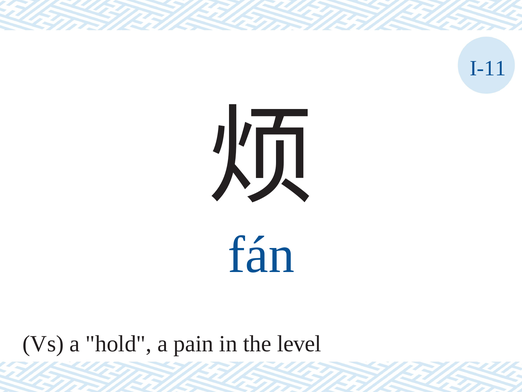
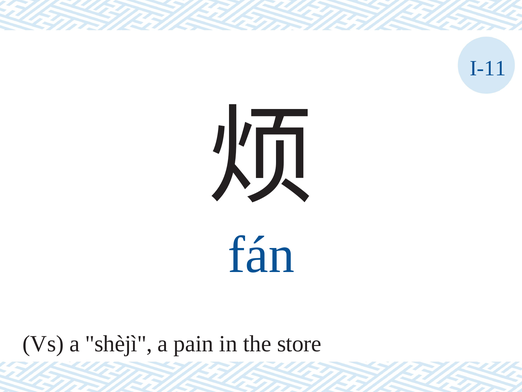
hold: hold -> shèjì
level: level -> store
